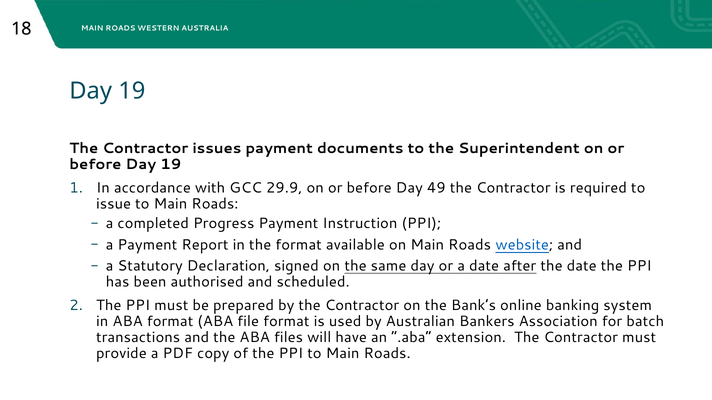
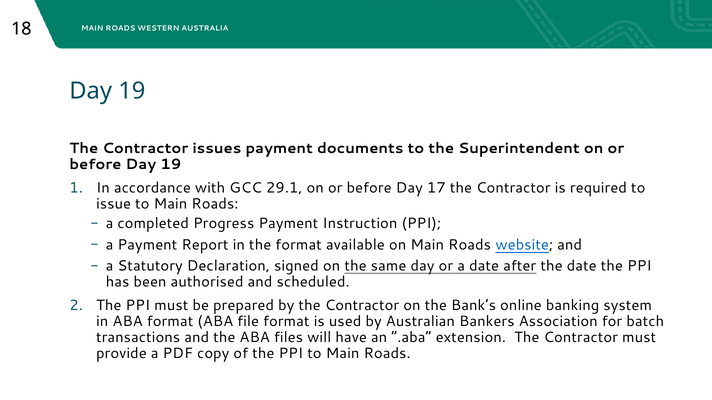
29.9: 29.9 -> 29.1
49: 49 -> 17
